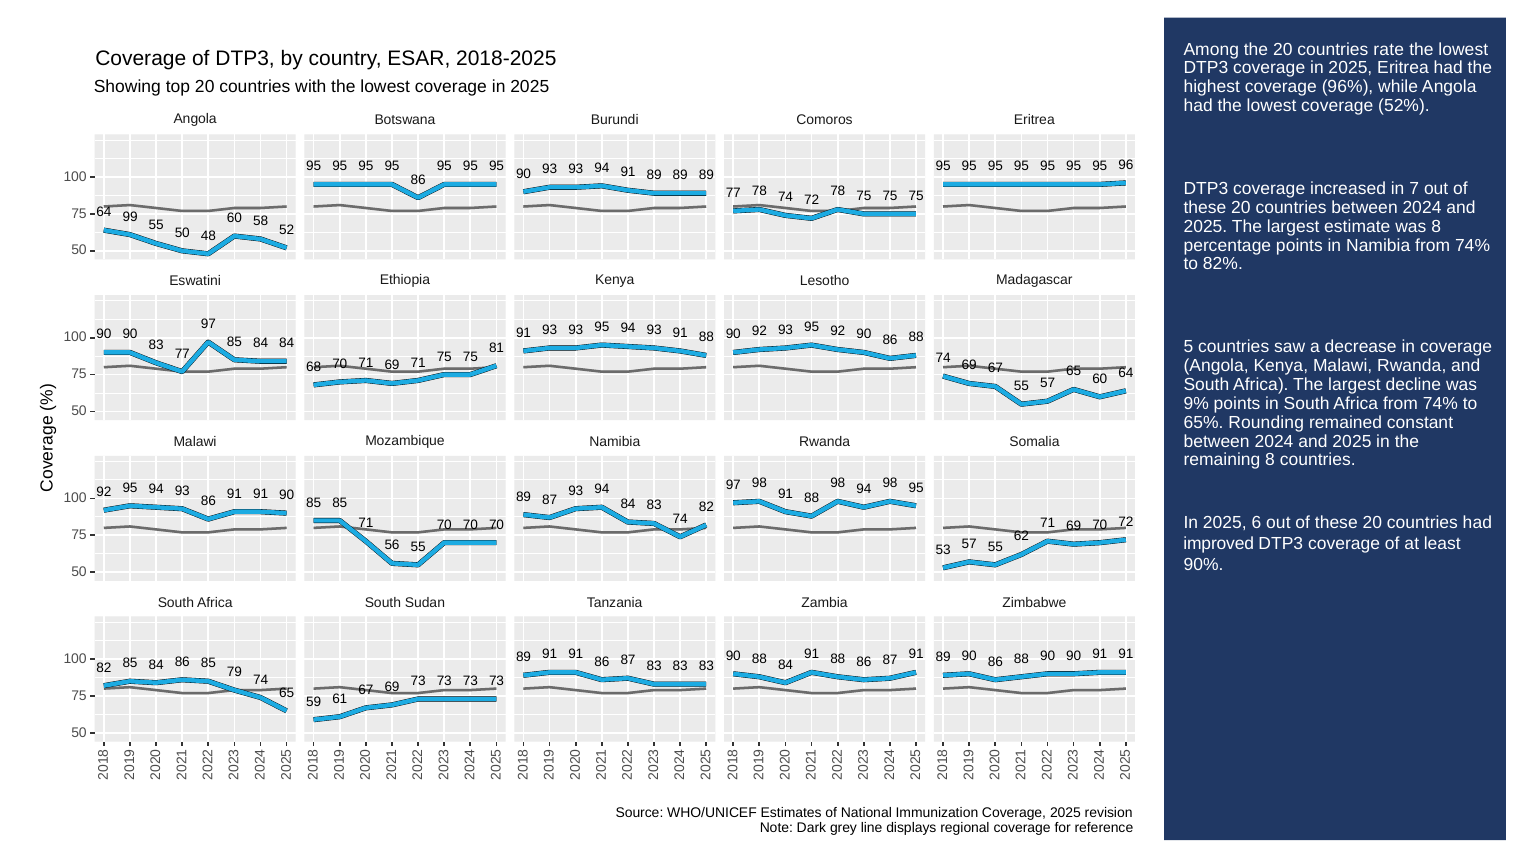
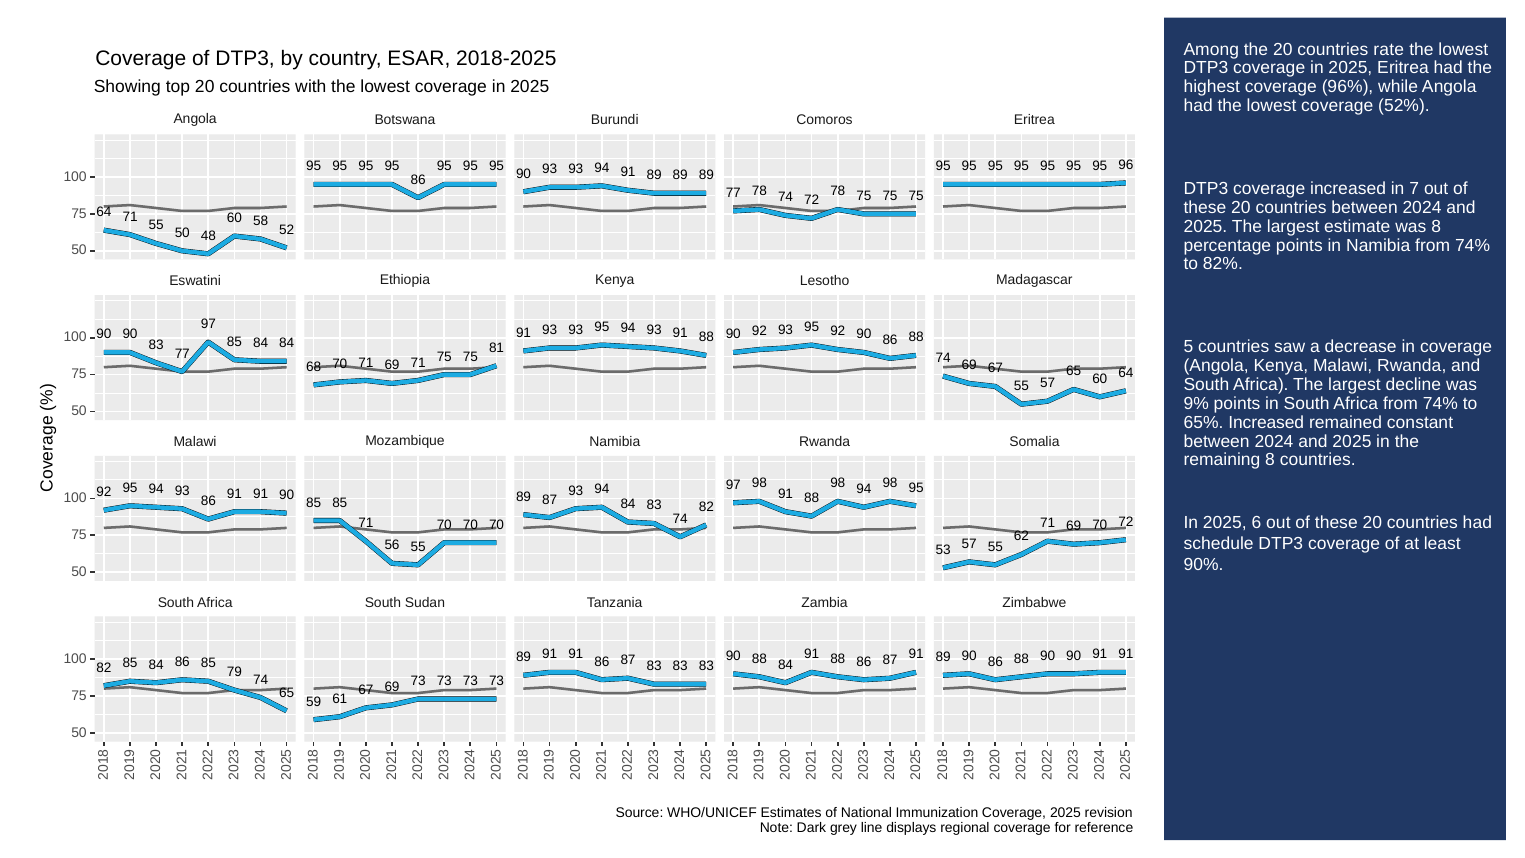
64 99: 99 -> 71
65% Rounding: Rounding -> Increased
improved: improved -> schedule
